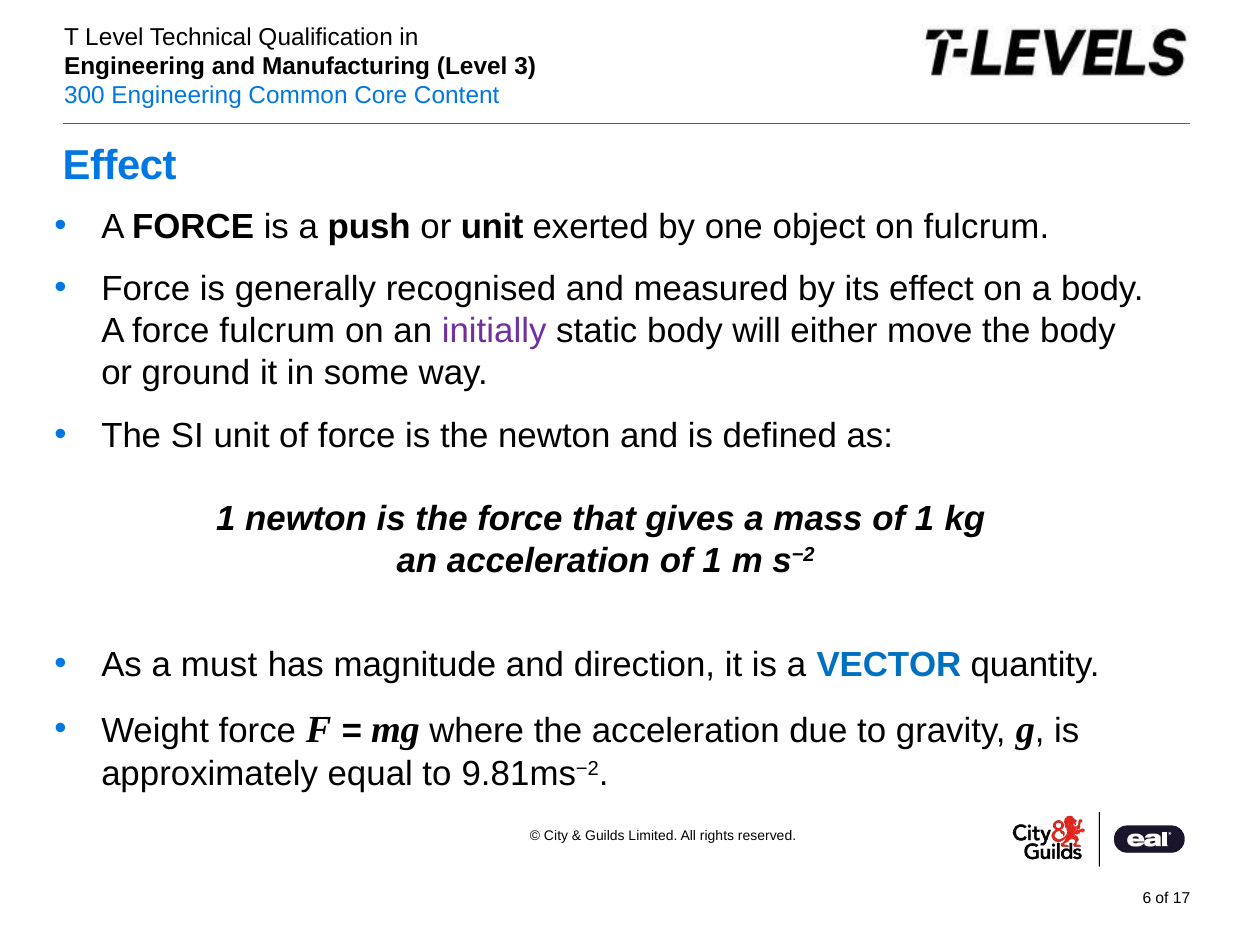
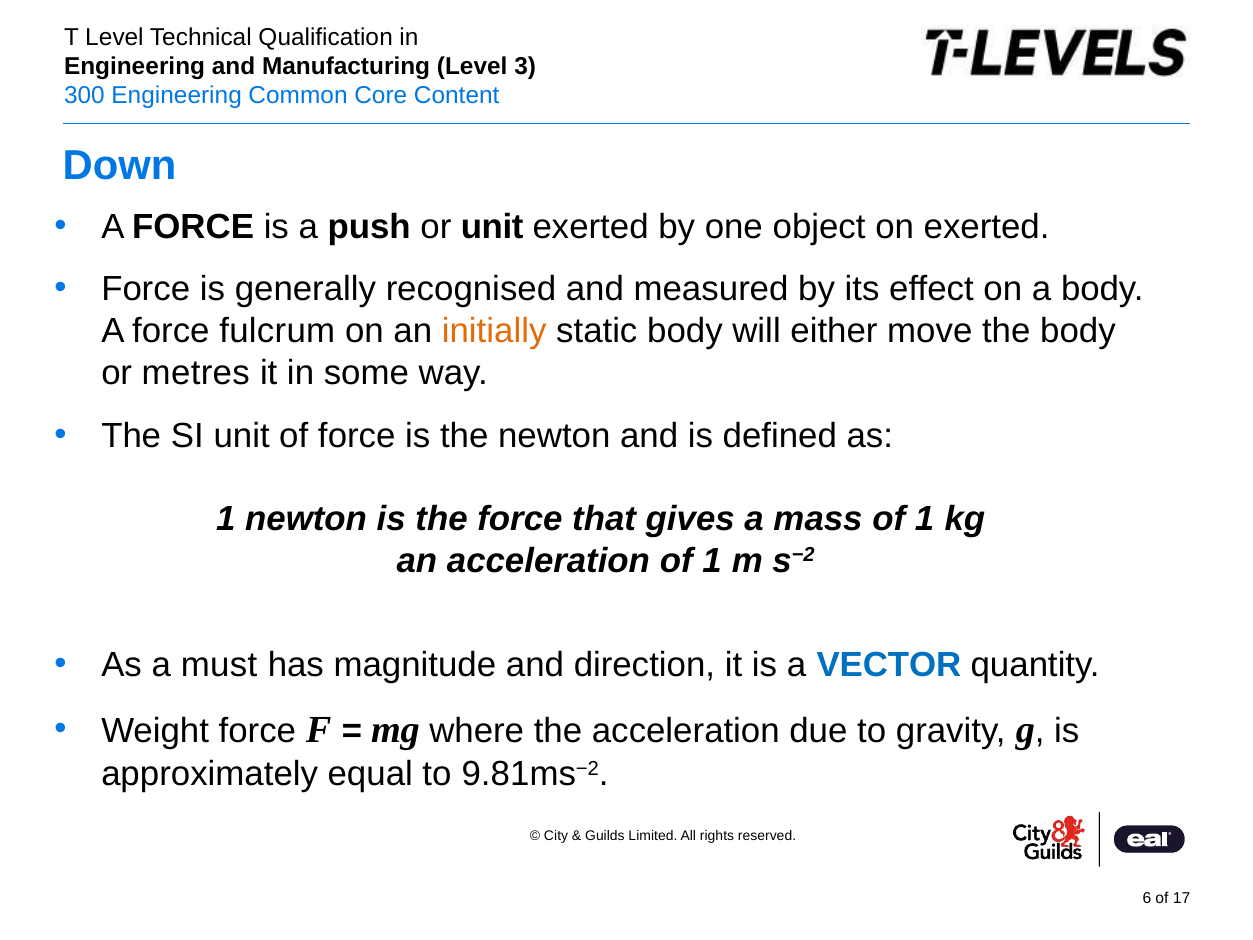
Effect at (120, 166): Effect -> Down
on fulcrum: fulcrum -> exerted
initially colour: purple -> orange
ground: ground -> metres
